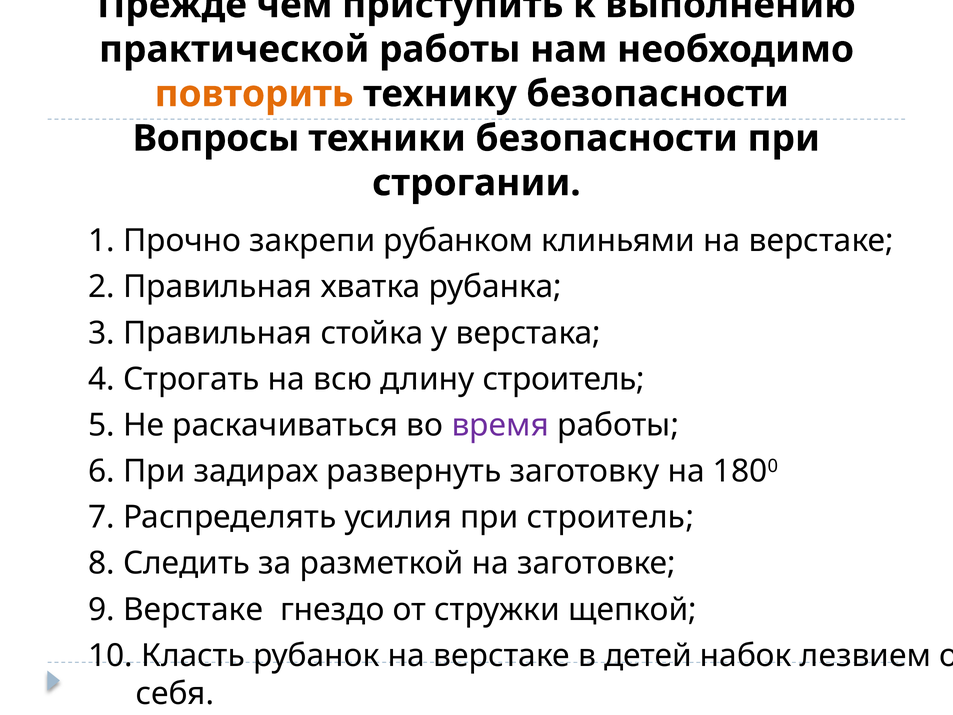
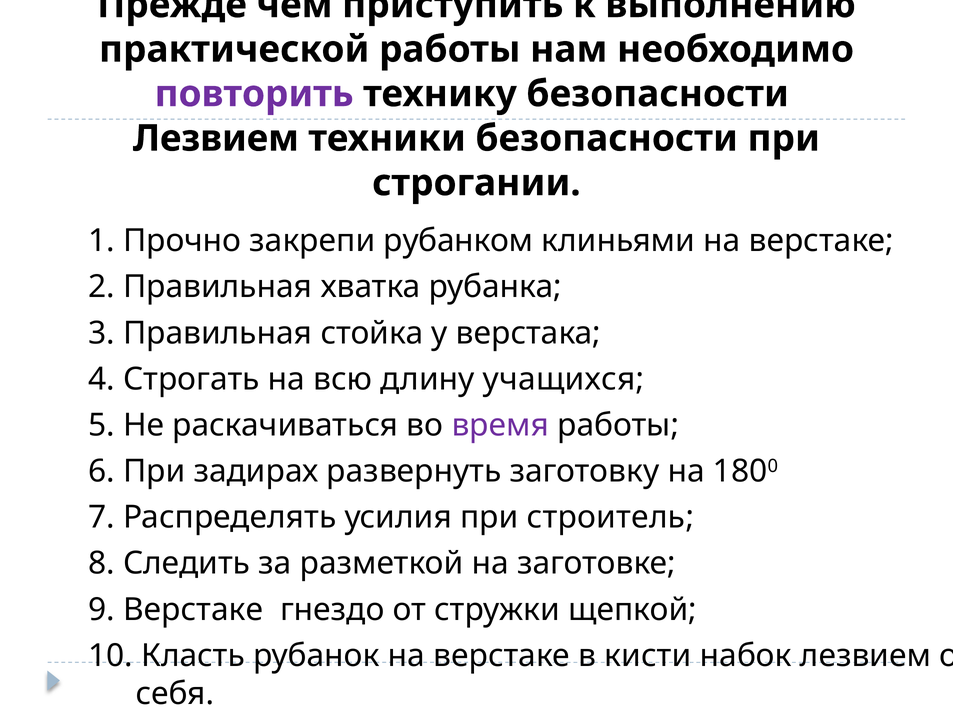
повторить colour: orange -> purple
Вопросы at (216, 138): Вопросы -> Лезвием
длину строитель: строитель -> учащихся
детей: детей -> кисти
